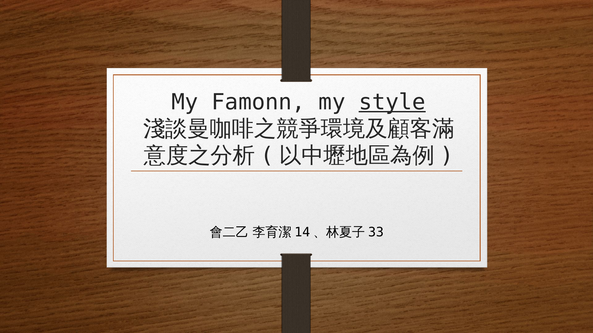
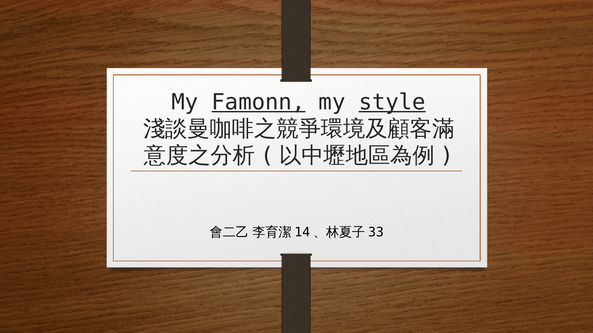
Famonn underline: none -> present
